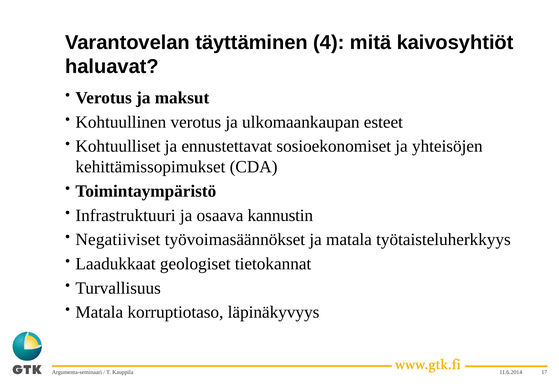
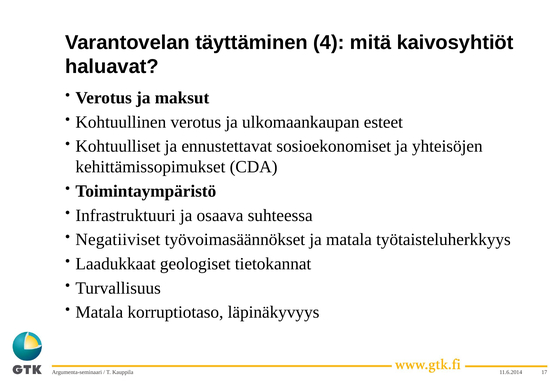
kannustin: kannustin -> suhteessa
